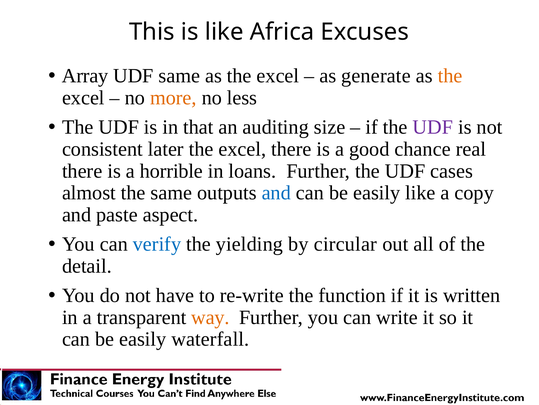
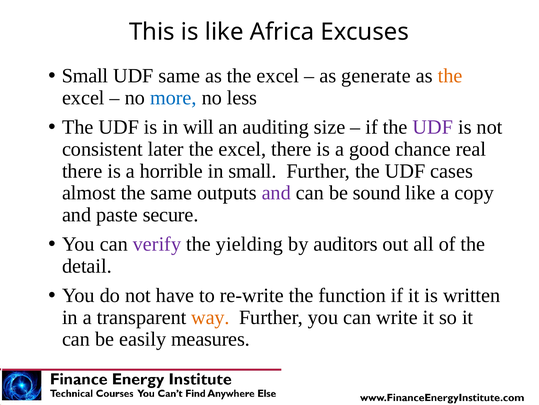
Array at (85, 76): Array -> Small
more colour: orange -> blue
that: that -> will
in loans: loans -> small
and at (276, 193) colour: blue -> purple
easily at (377, 193): easily -> sound
aspect: aspect -> secure
verify colour: blue -> purple
circular: circular -> auditors
waterfall: waterfall -> measures
